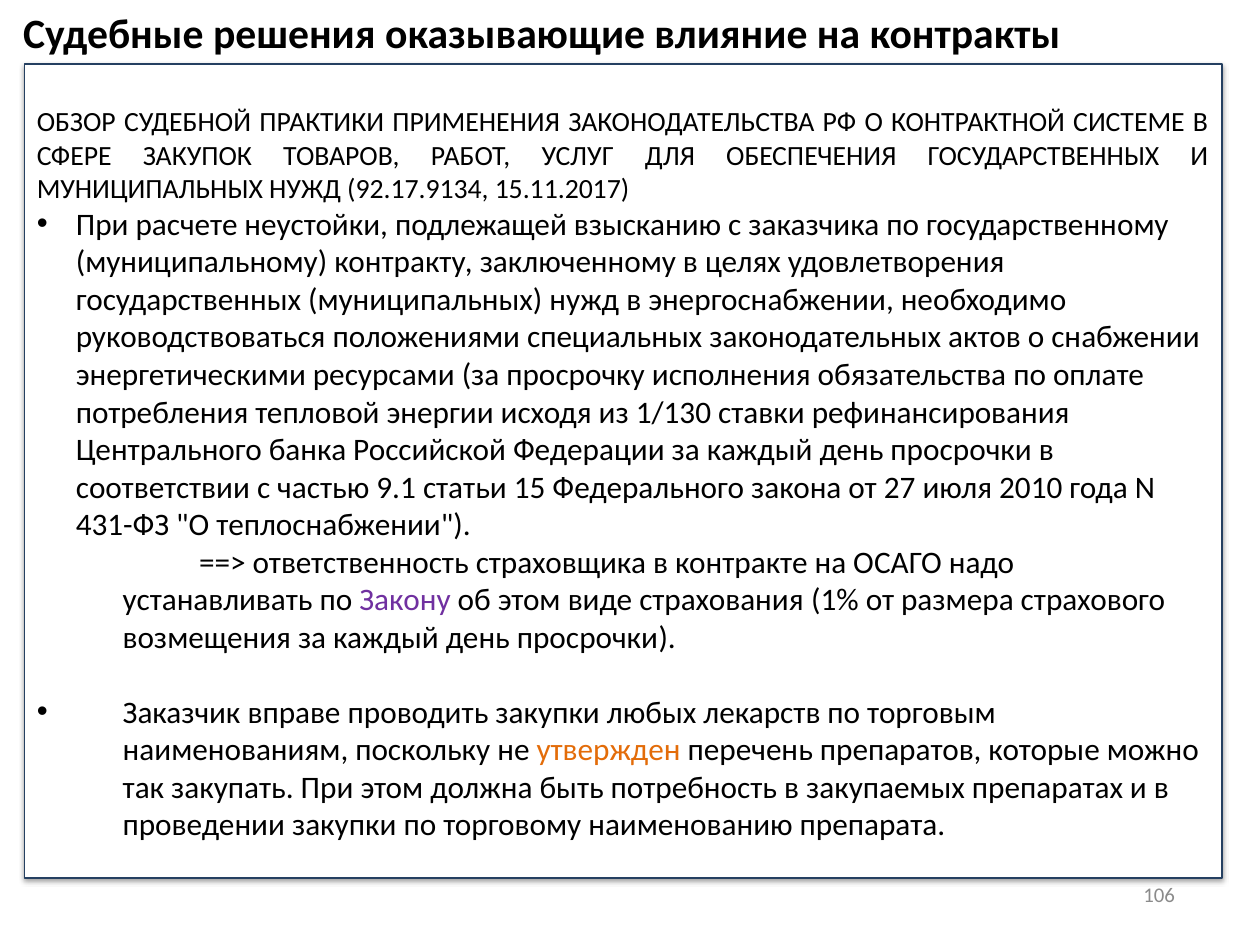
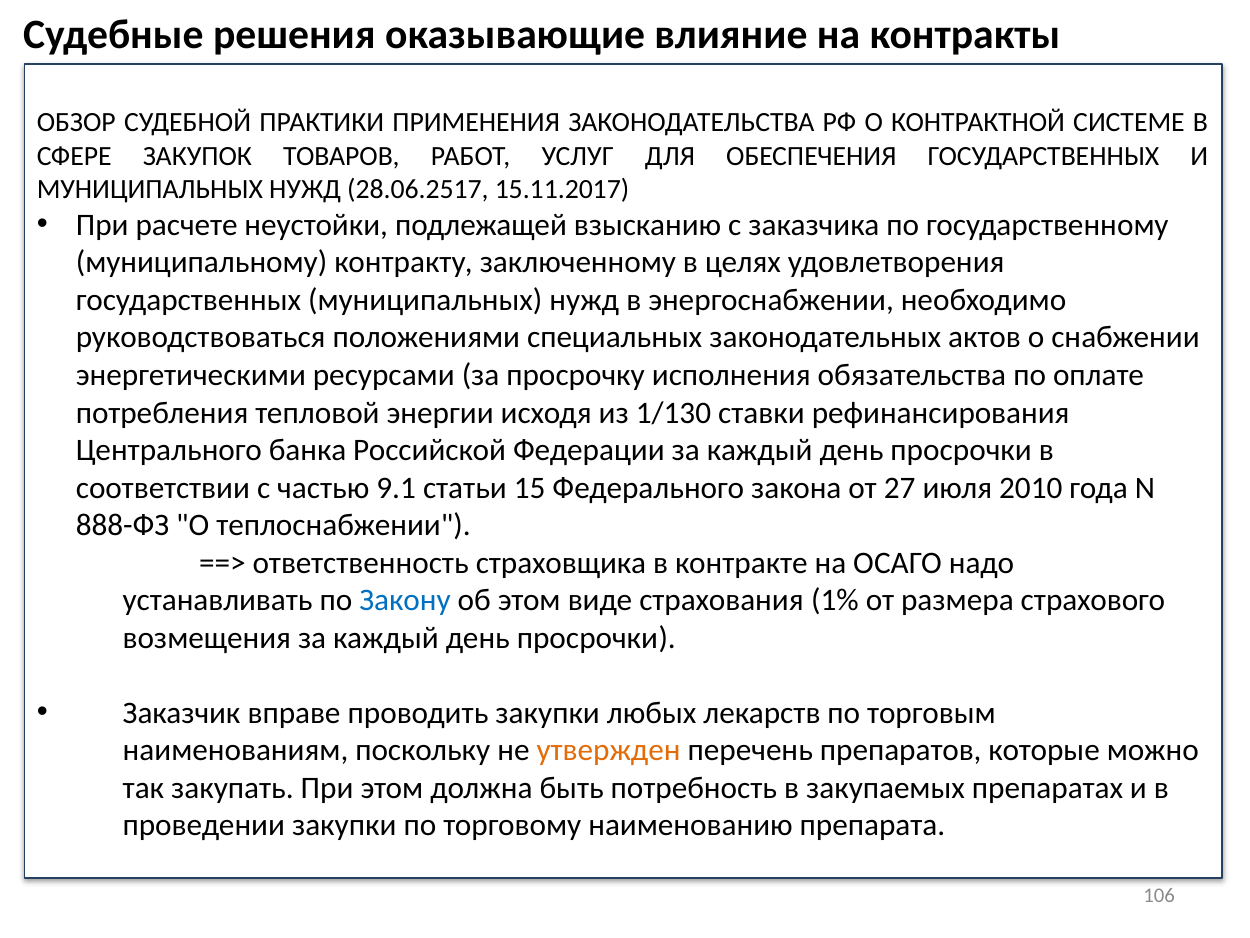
92.17.9134: 92.17.9134 -> 28.06.2517
431-ФЗ: 431-ФЗ -> 888-ФЗ
Закону colour: purple -> blue
